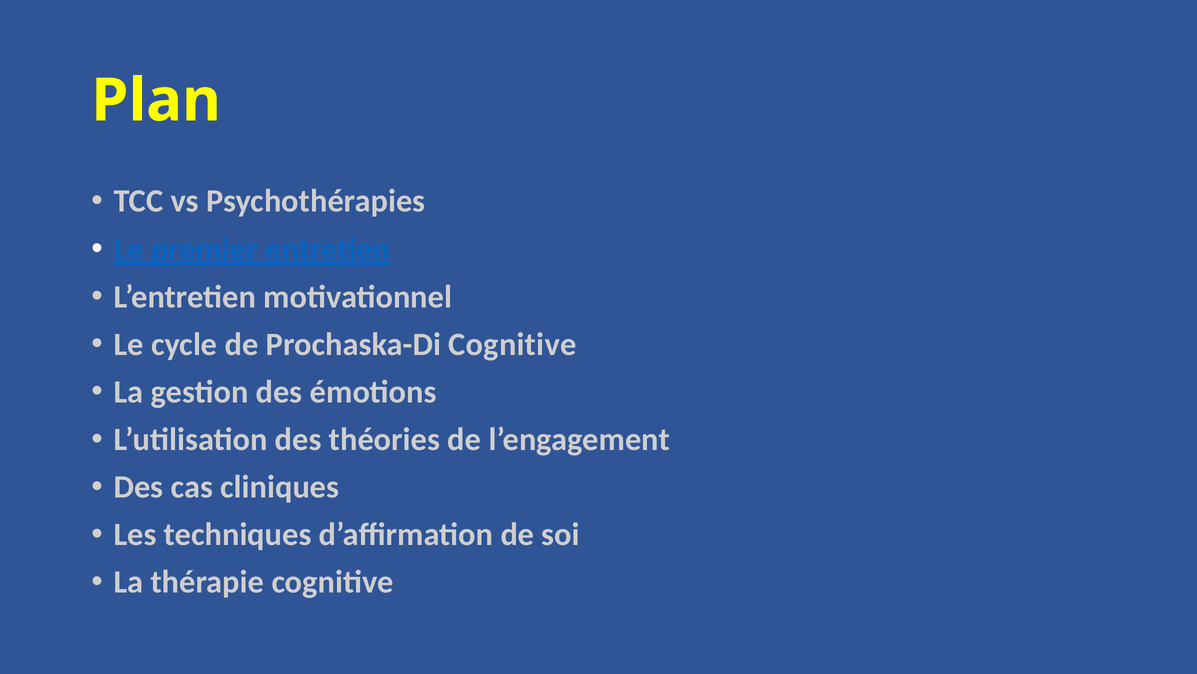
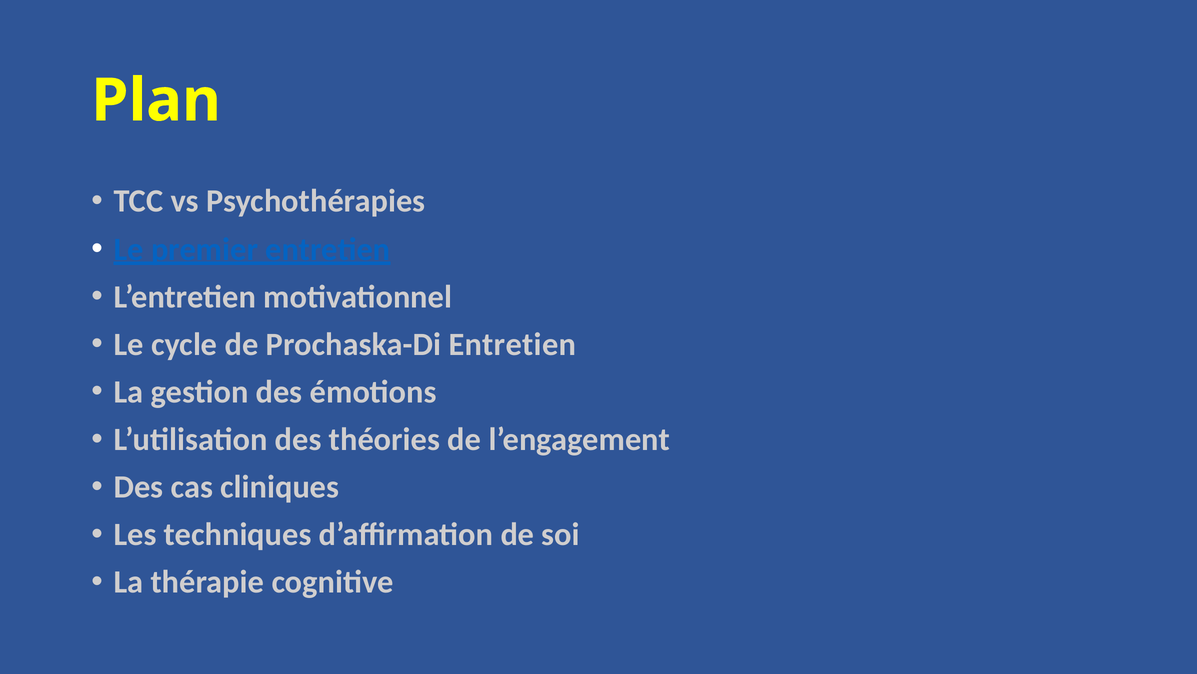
Prochaska-Di Cognitive: Cognitive -> Entretien
